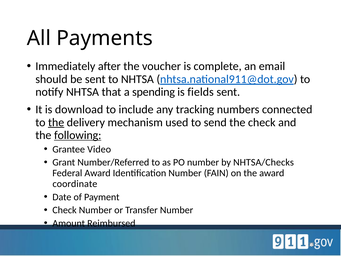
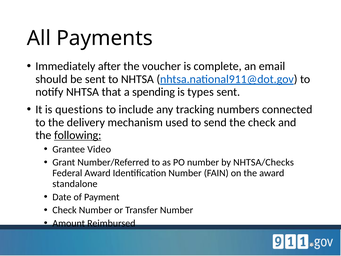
fields: fields -> types
download: download -> questions
the at (56, 122) underline: present -> none
coordinate: coordinate -> standalone
